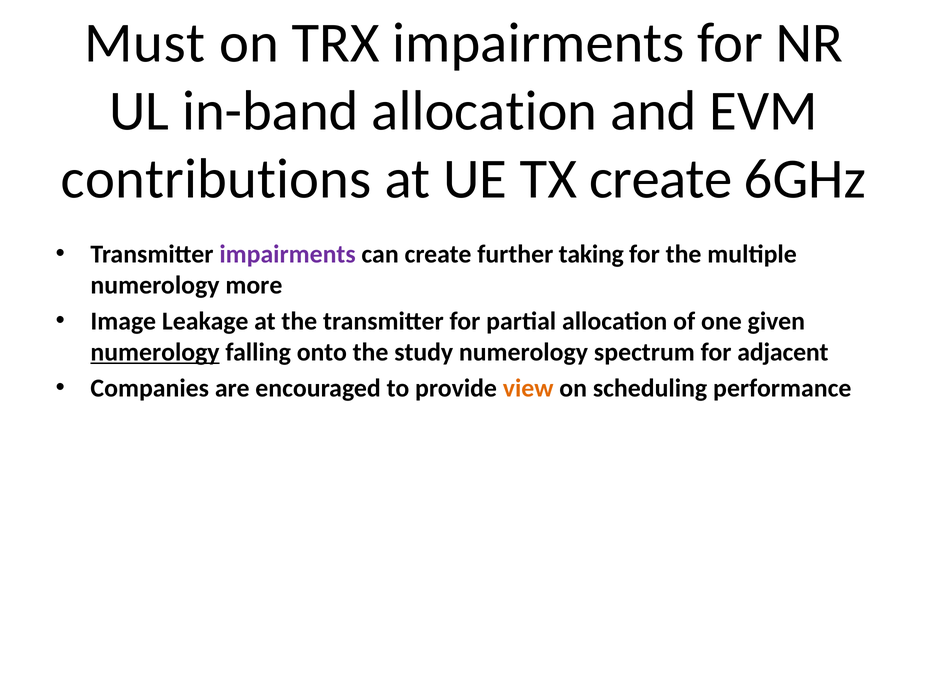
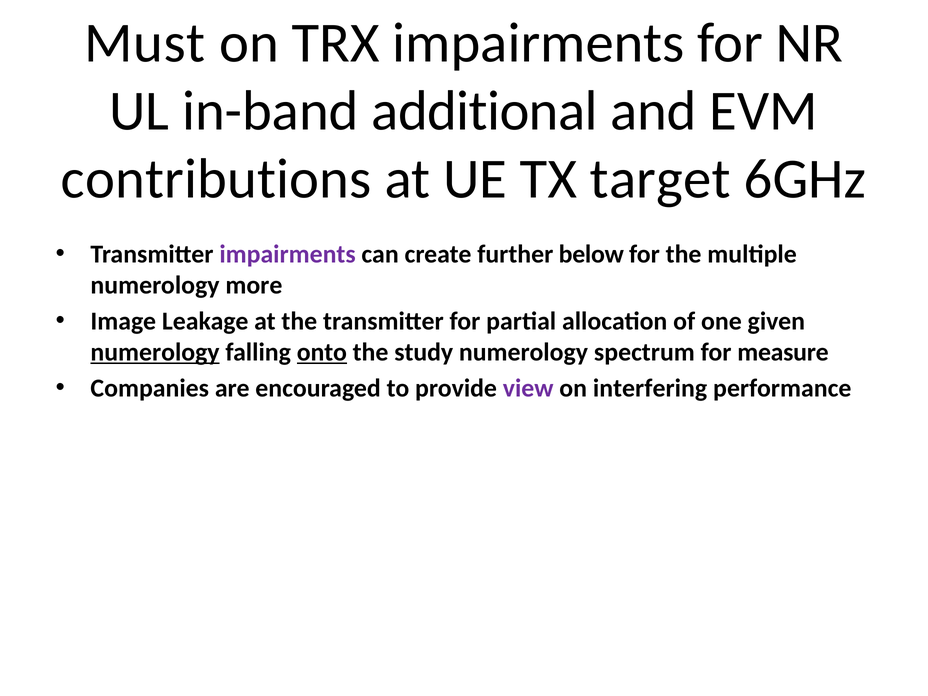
in-band allocation: allocation -> additional
TX create: create -> target
taking: taking -> below
onto underline: none -> present
adjacent: adjacent -> measure
view colour: orange -> purple
scheduling: scheduling -> interfering
